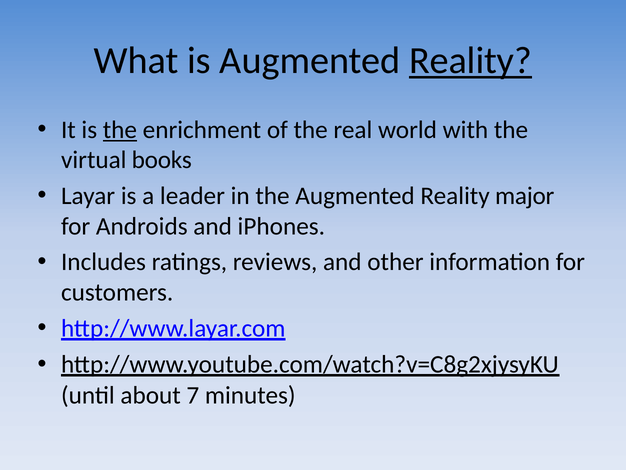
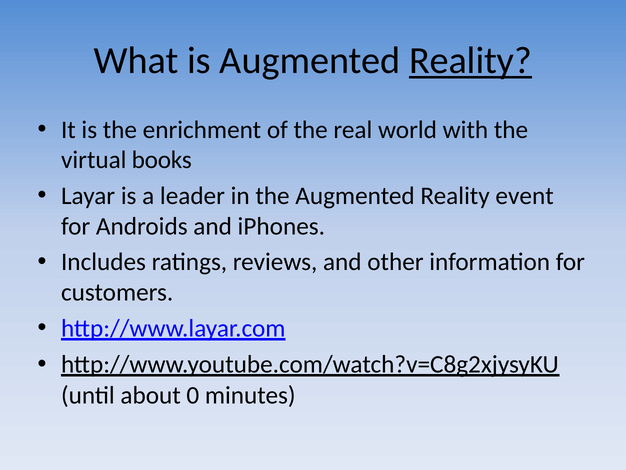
the at (120, 130) underline: present -> none
major: major -> event
7: 7 -> 0
